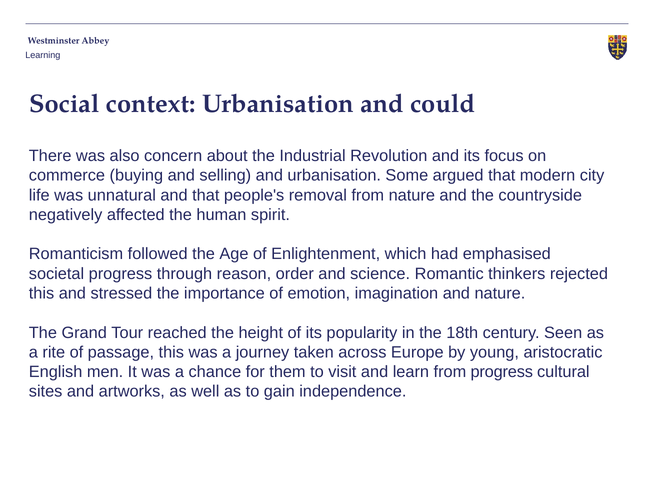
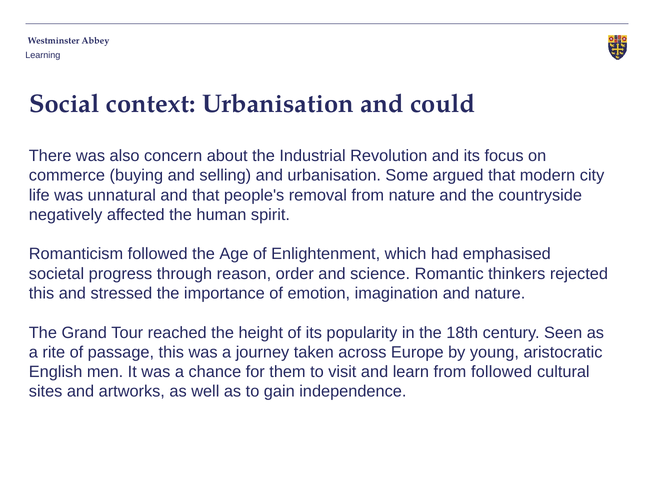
from progress: progress -> followed
